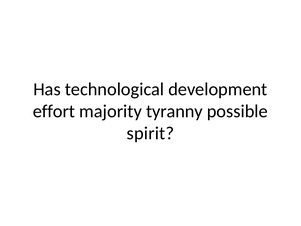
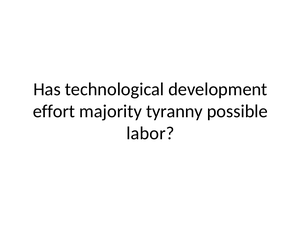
spirit: spirit -> labor
